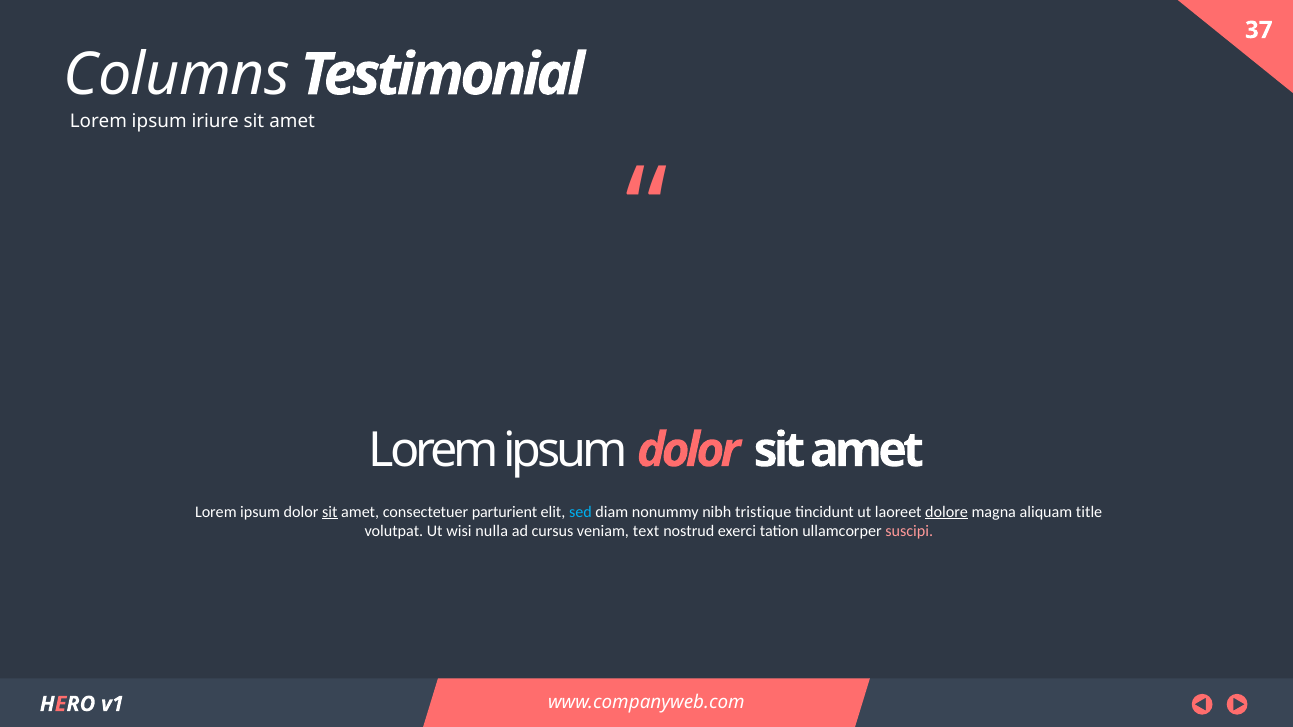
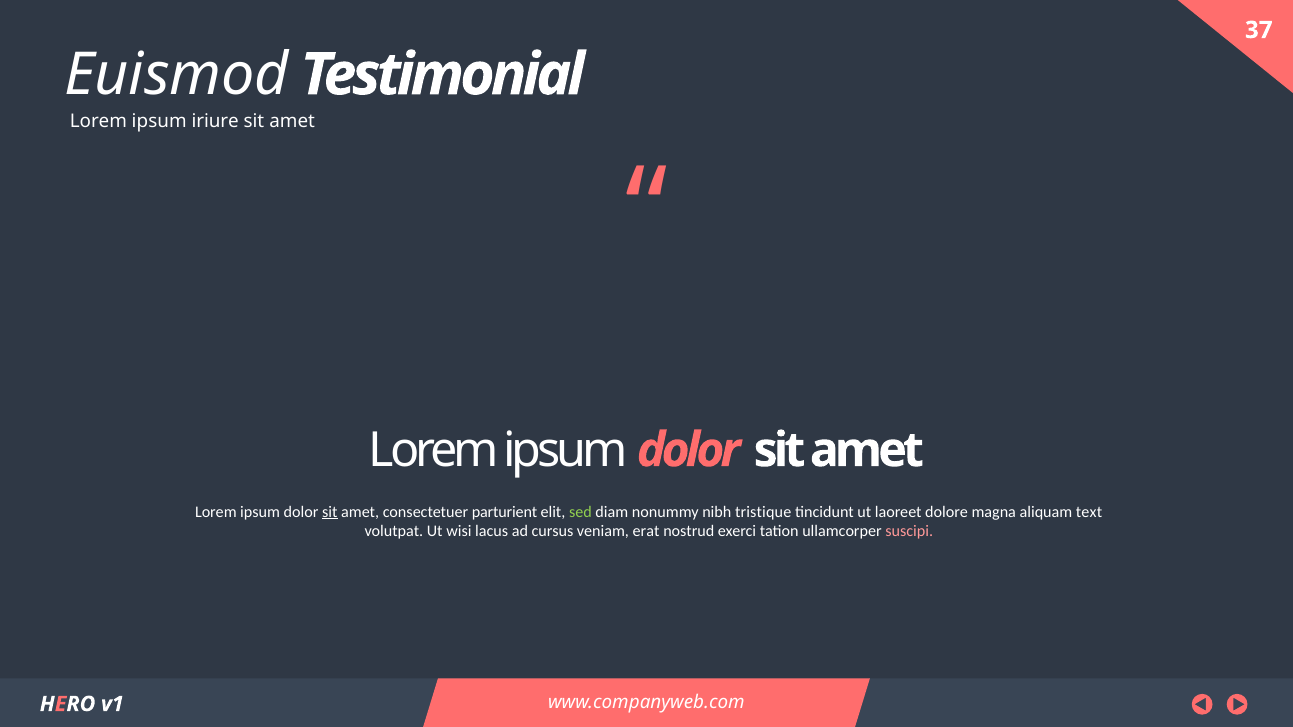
Columns: Columns -> Euismod
sed colour: light blue -> light green
dolore underline: present -> none
title: title -> text
nulla: nulla -> lacus
text: text -> erat
